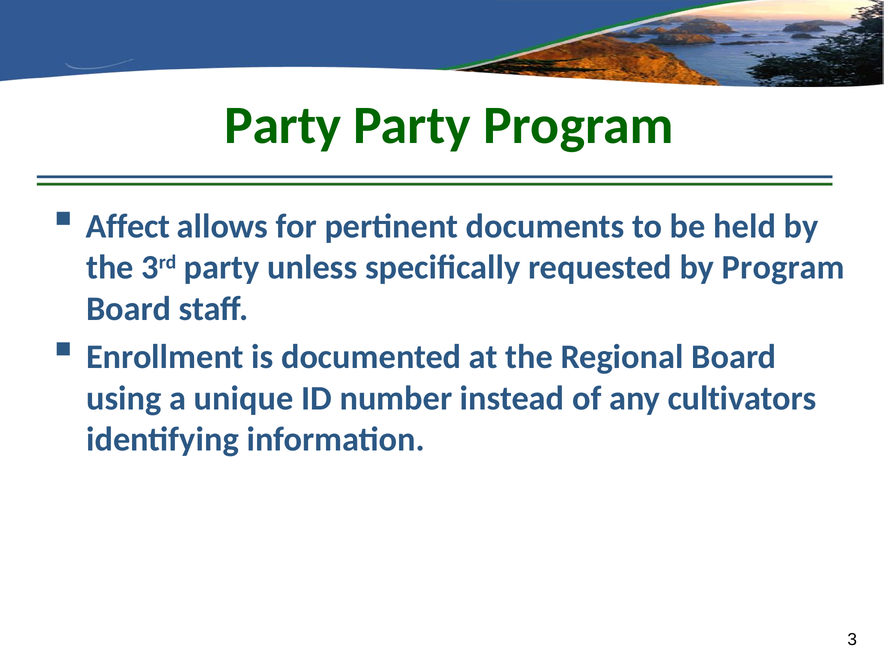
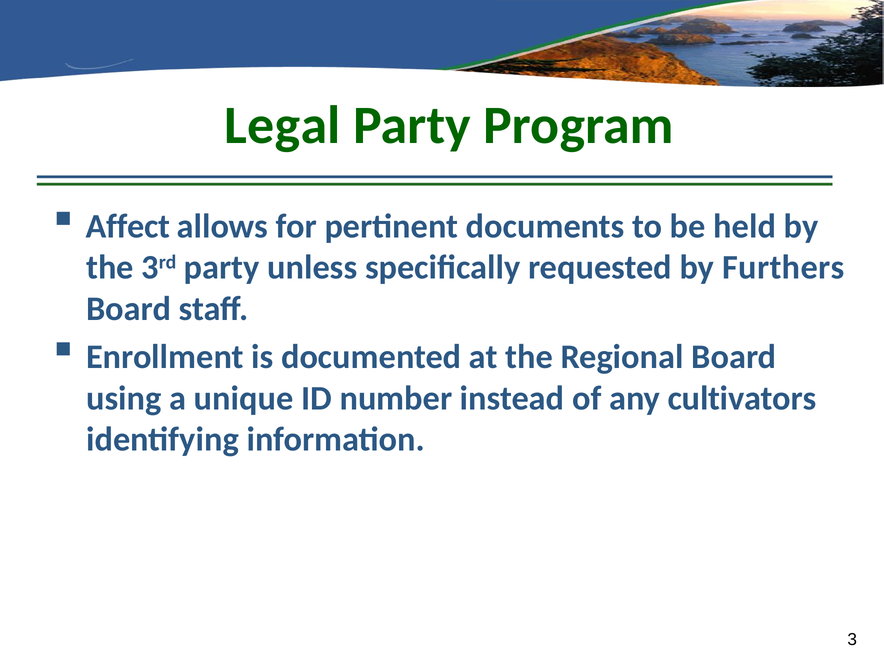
Party at (283, 125): Party -> Legal
by Program: Program -> Furthers
